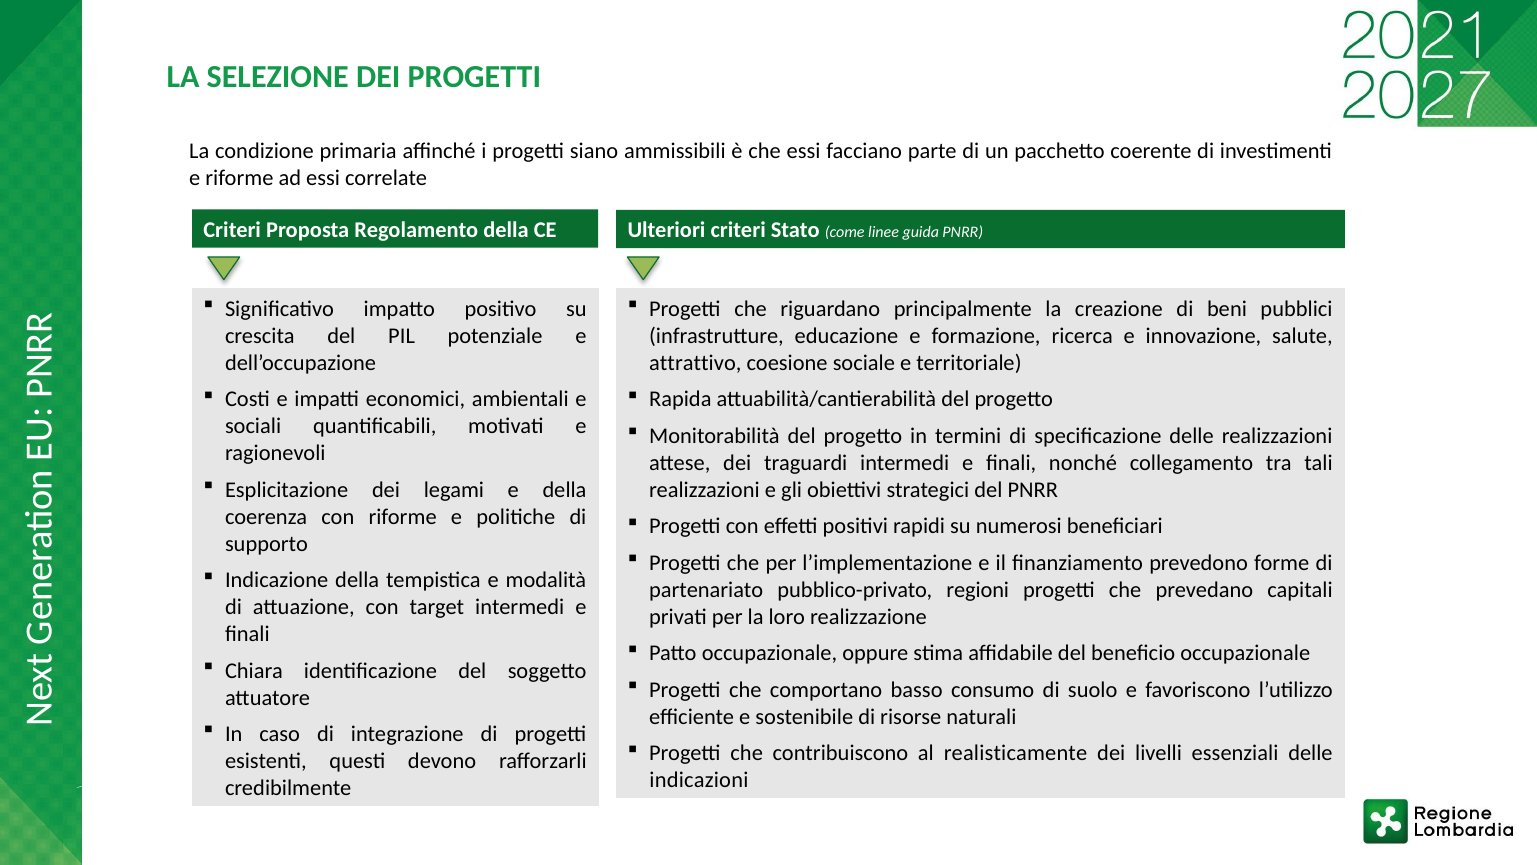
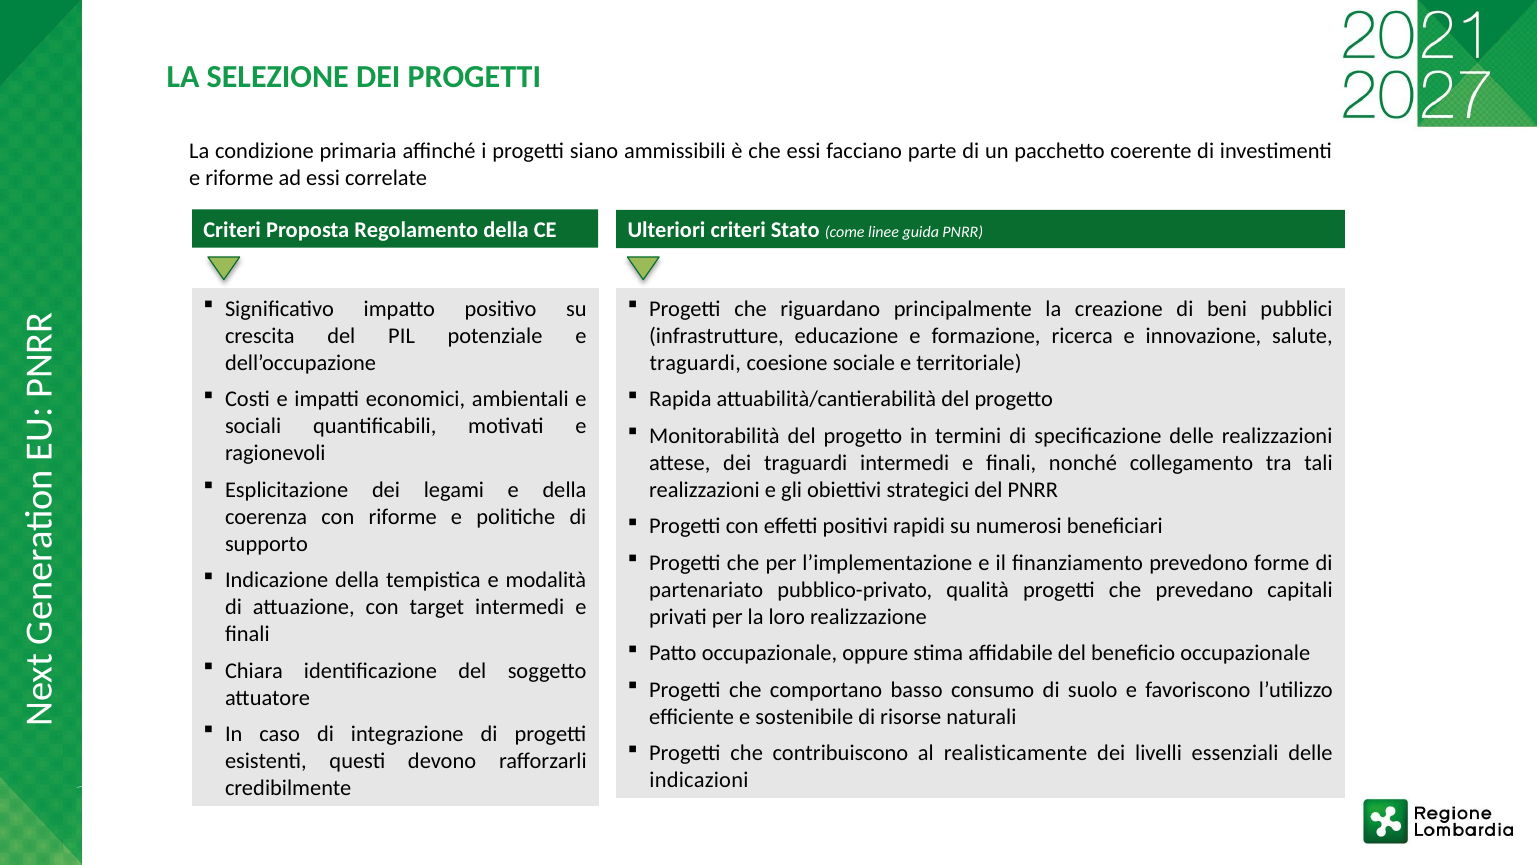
attrattivo at (695, 363): attrattivo -> traguardi
regioni: regioni -> qualità
